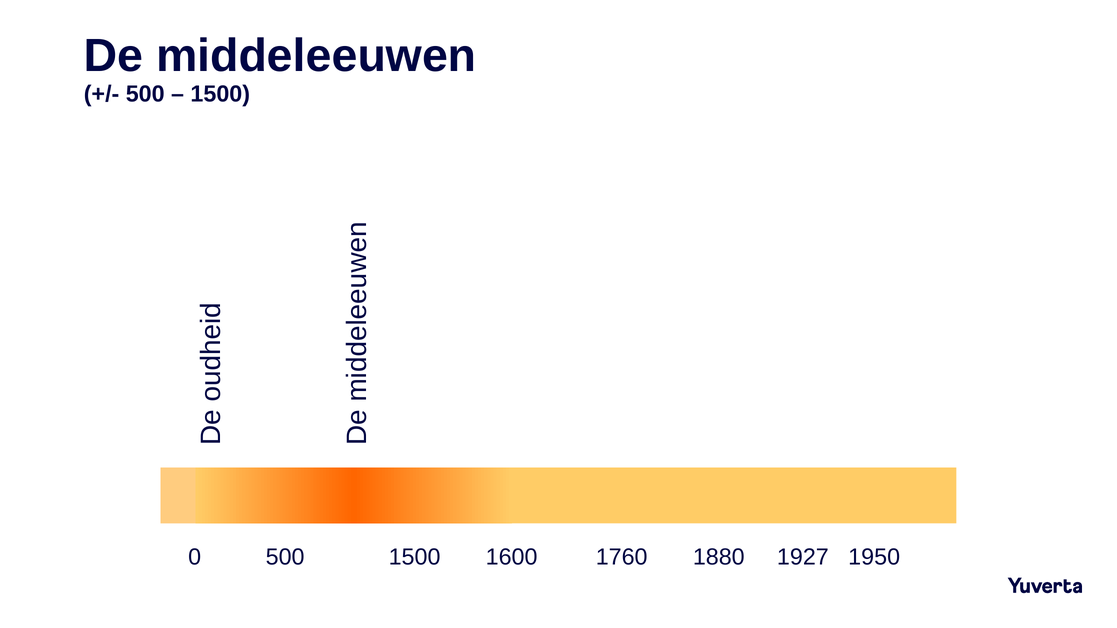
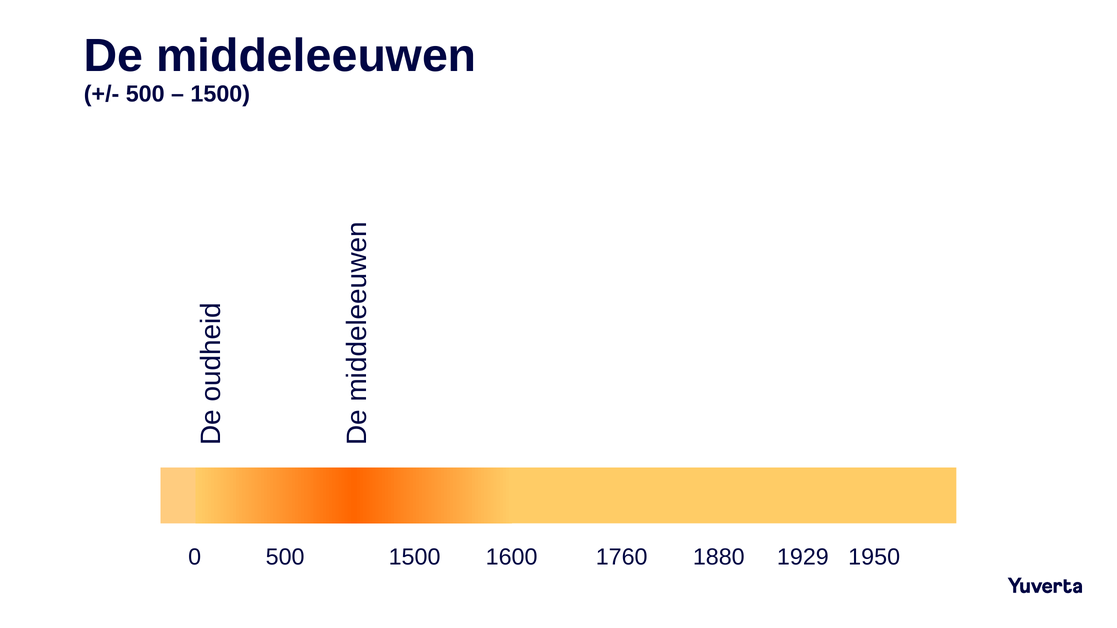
1927: 1927 -> 1929
